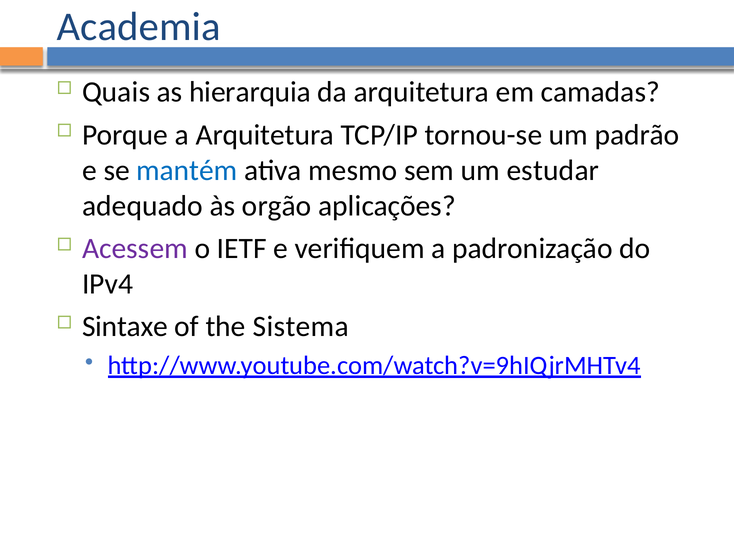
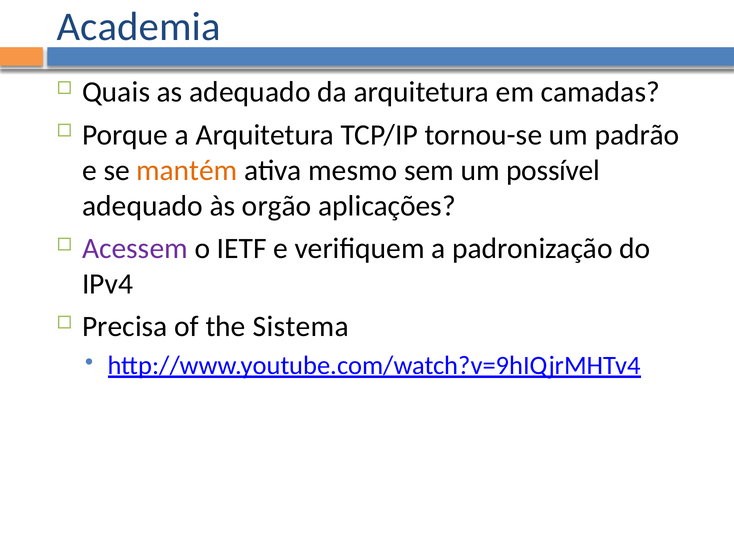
as hierarquia: hierarquia -> adequado
mantém colour: blue -> orange
estudar: estudar -> possível
Sintaxe: Sintaxe -> Precisa
